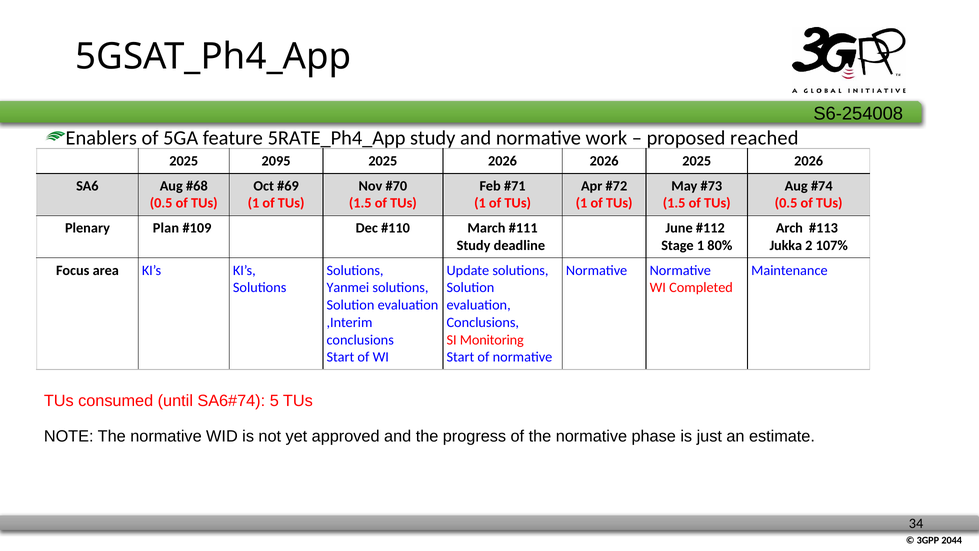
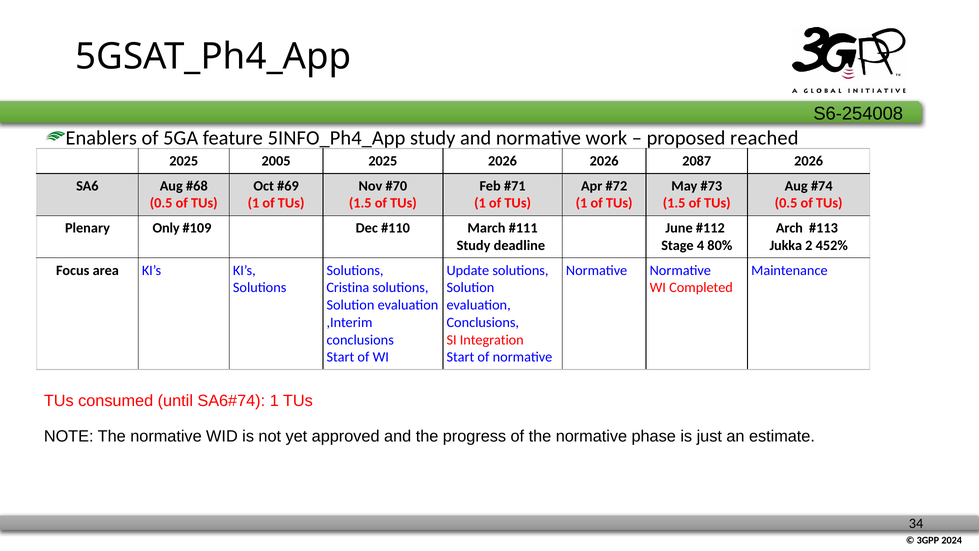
5RATE_Ph4_App: 5RATE_Ph4_App -> 5INFO_Ph4_App
2095: 2095 -> 2005
2026 2025: 2025 -> 2087
Plan: Plan -> Only
Stage 1: 1 -> 4
107%: 107% -> 452%
Yanmei: Yanmei -> Cristina
Monitoring: Monitoring -> Integration
5 at (274, 401): 5 -> 1
2044: 2044 -> 2024
